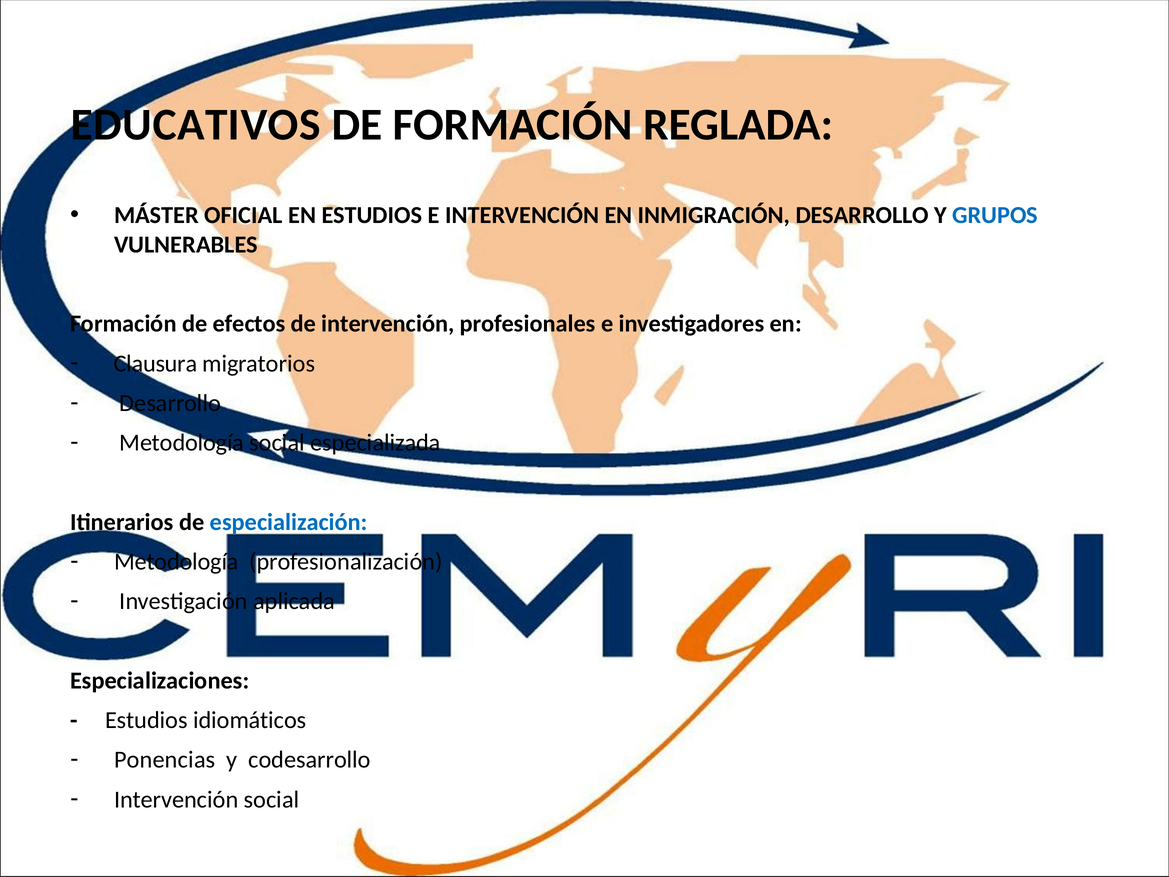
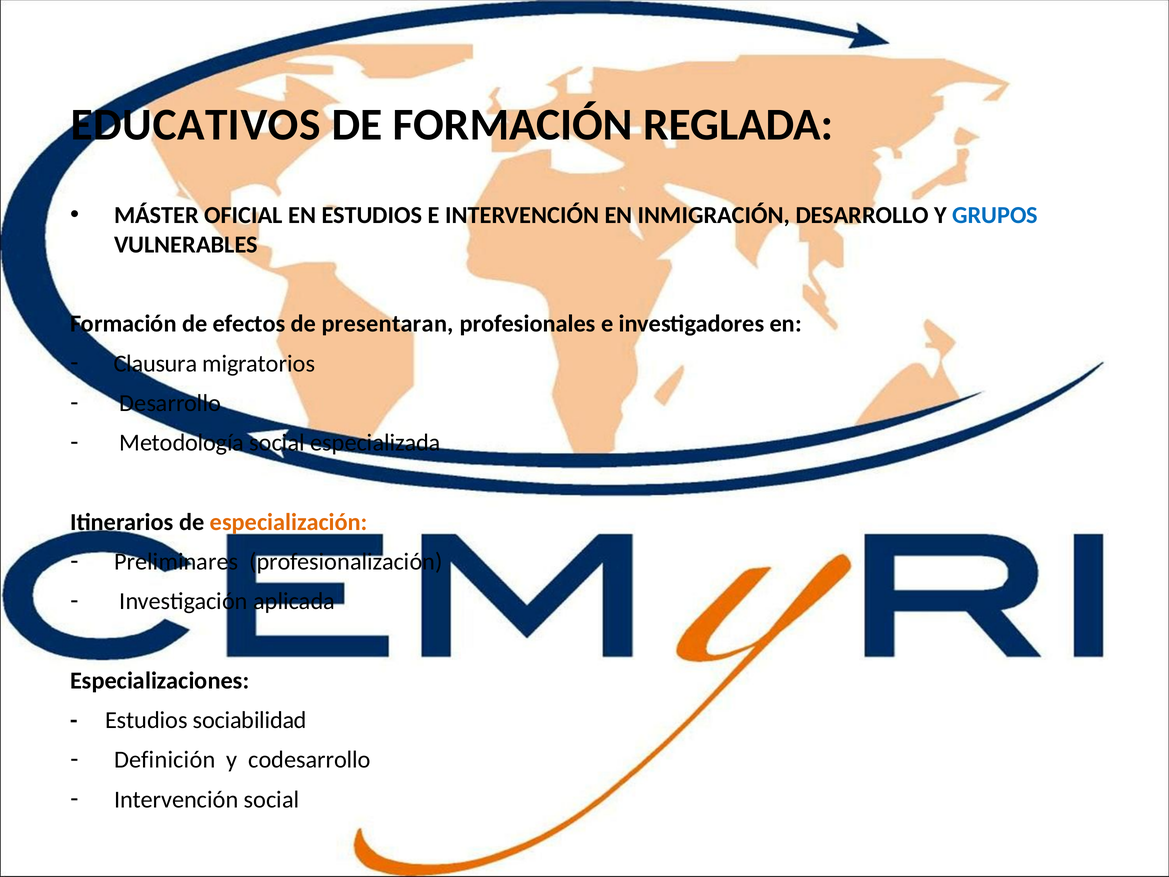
de intervención: intervención -> presentaran
especialización colour: blue -> orange
Metodología at (176, 562): Metodología -> Preliminares
idiomáticos: idiomáticos -> sociabilidad
Ponencias: Ponencias -> Definición
